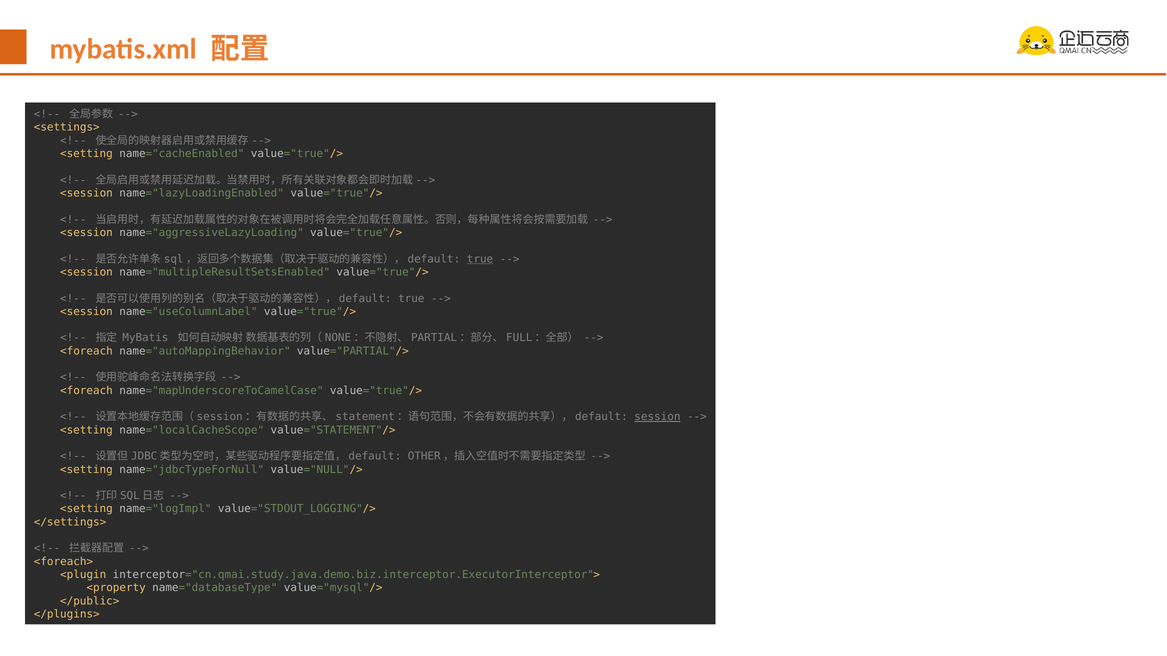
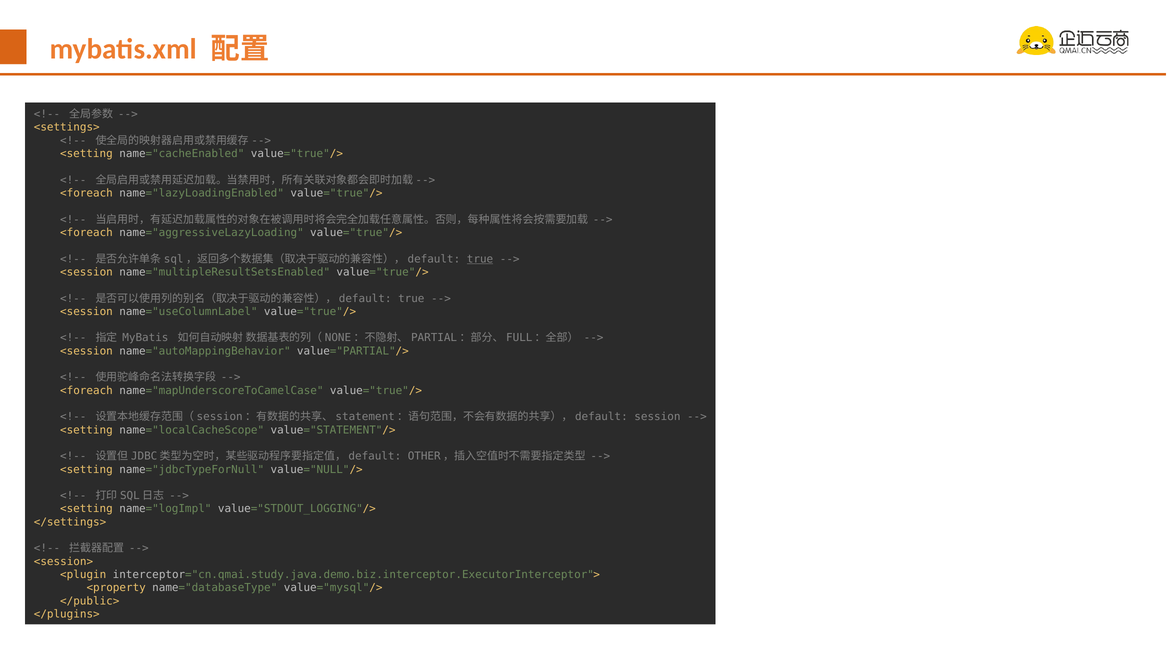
<session at (86, 193): <session -> <foreach
<session at (86, 233): <session -> <foreach
<foreach at (86, 351): <foreach -> <session
session underline: present -> none
<foreach>: <foreach> -> <session>
